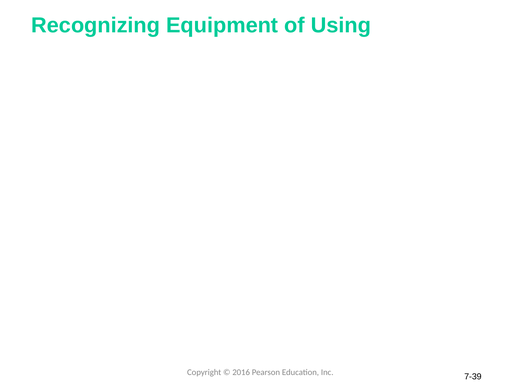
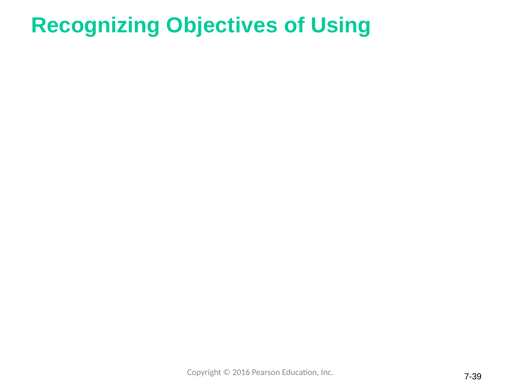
Equipment: Equipment -> Objectives
